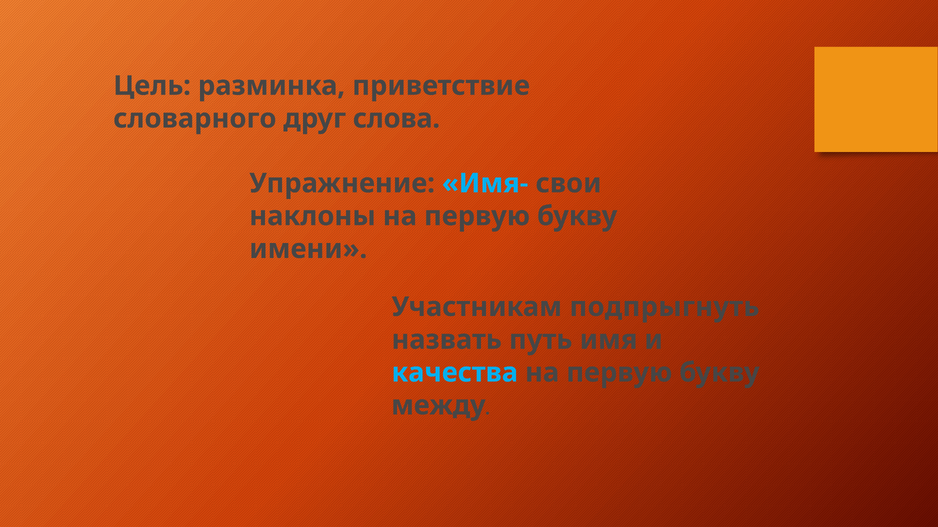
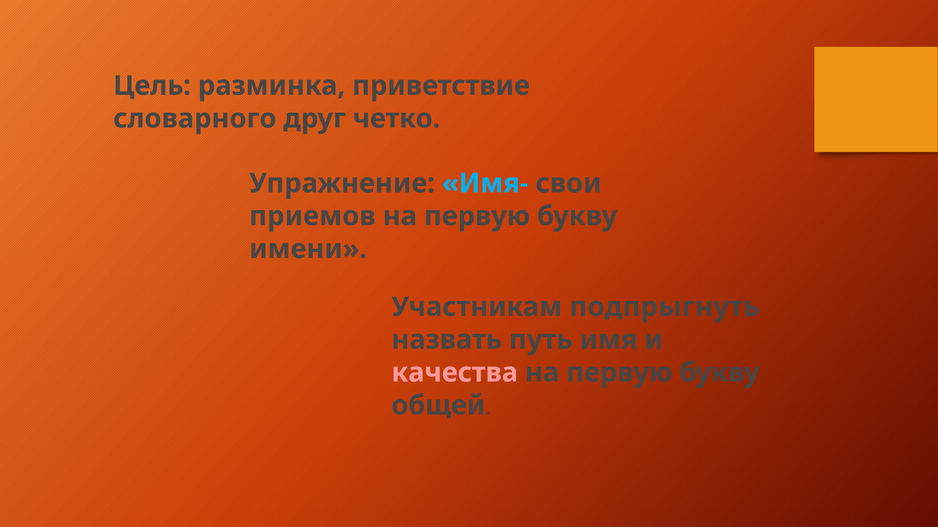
слова: слова -> четко
наклоны: наклоны -> приемов
качества colour: light blue -> pink
между: между -> общей
